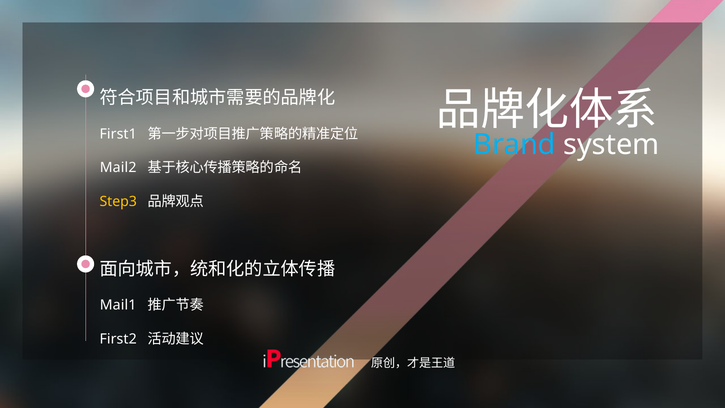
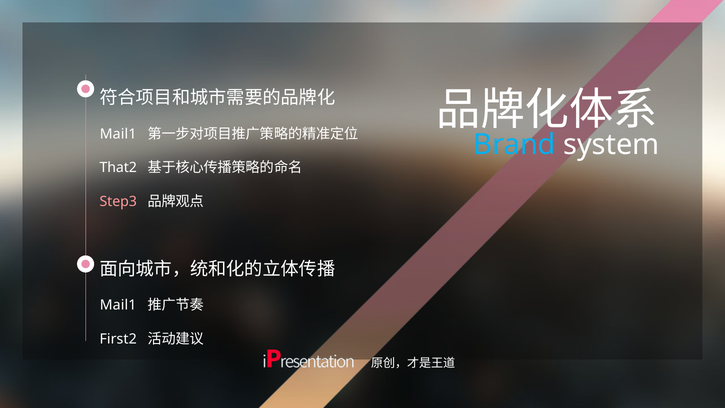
First1 at (118, 134): First1 -> Mail1
Mail2: Mail2 -> That2
Step3 colour: yellow -> pink
